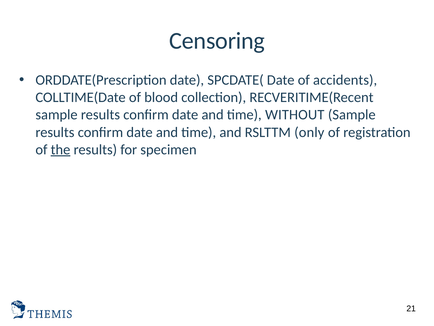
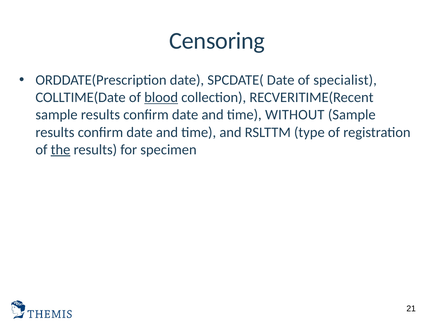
accidents: accidents -> specialist
blood underline: none -> present
only: only -> type
